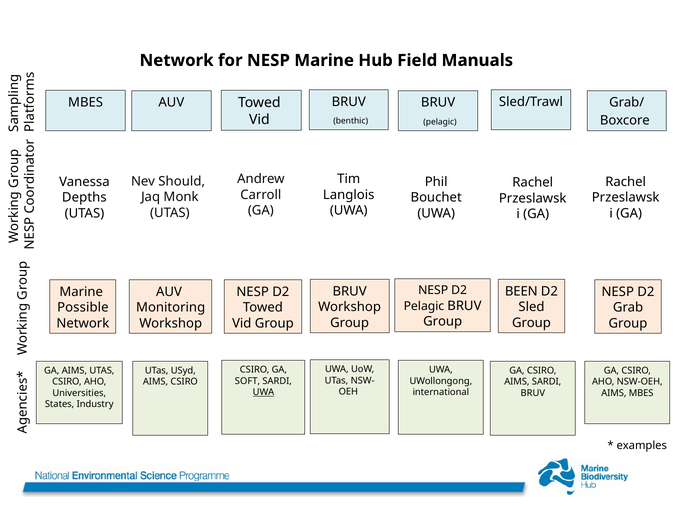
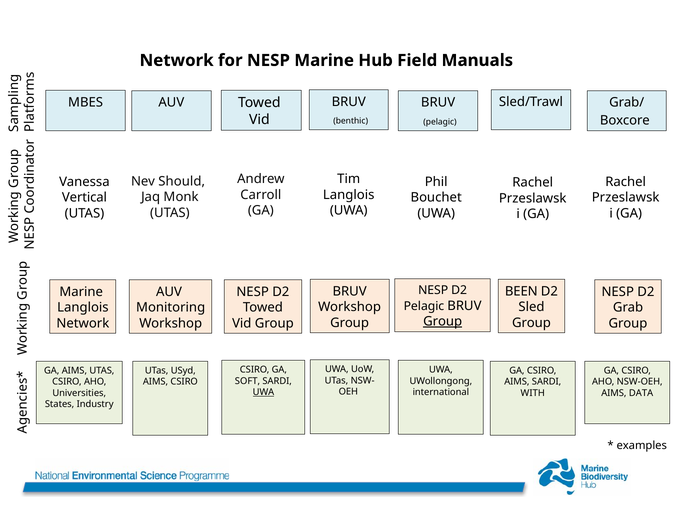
Depths: Depths -> Vertical
Possible at (83, 308): Possible -> Langlois
Group at (443, 322) underline: none -> present
BRUV at (533, 393): BRUV -> WITH
AIMS MBES: MBES -> DATA
